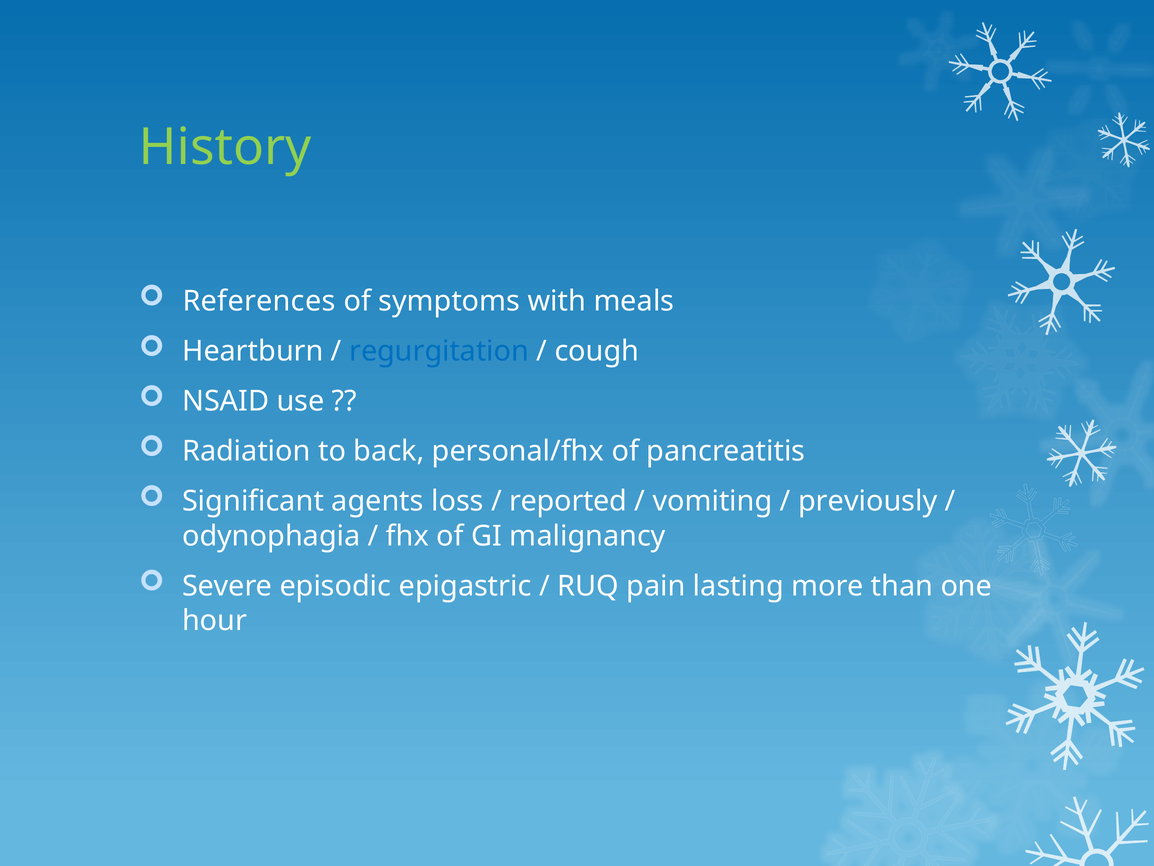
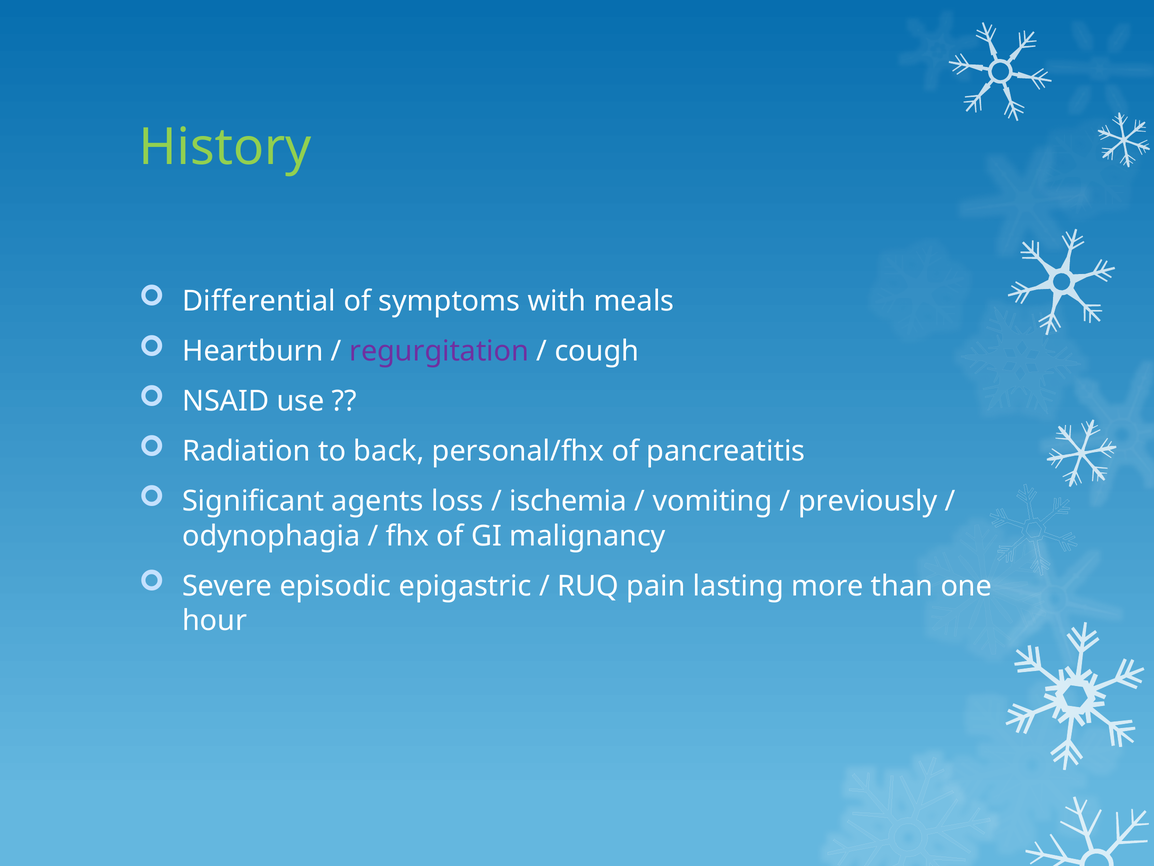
References: References -> Differential
regurgitation colour: blue -> purple
reported: reported -> ischemia
